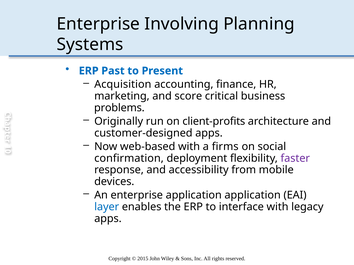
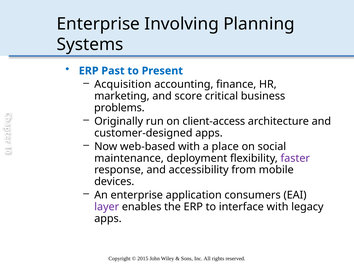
client-profits: client-profits -> client-access
firms: firms -> place
confirmation: confirmation -> maintenance
application application: application -> consumers
layer colour: blue -> purple
